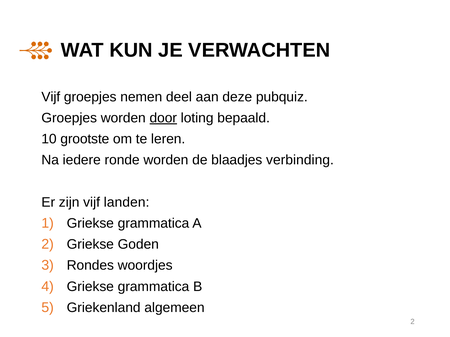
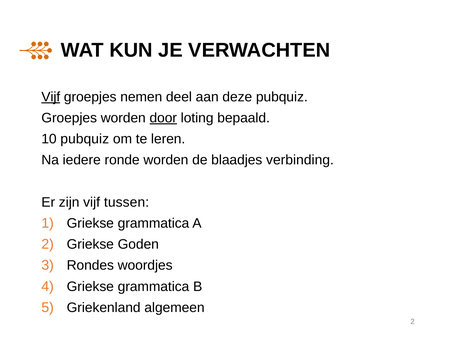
Vijf at (51, 97) underline: none -> present
10 grootste: grootste -> pubquiz
landen: landen -> tussen
